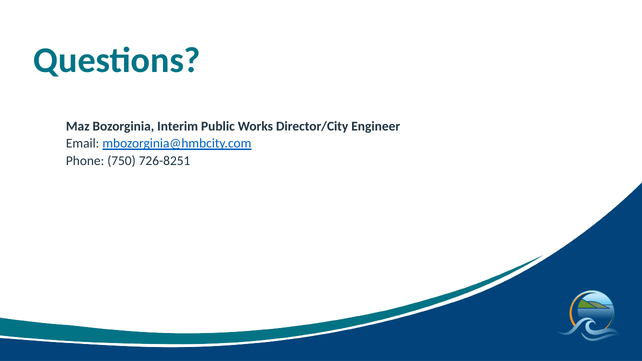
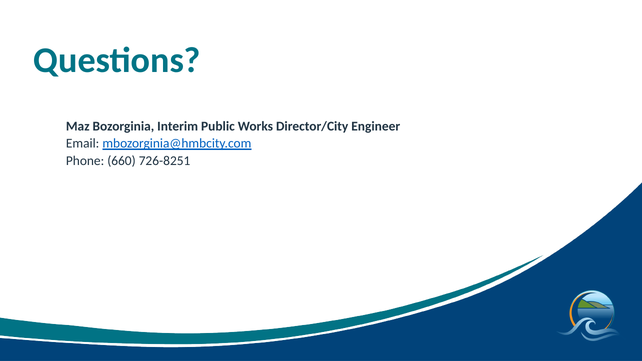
750: 750 -> 660
